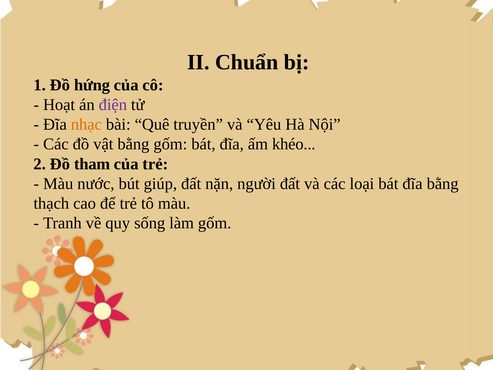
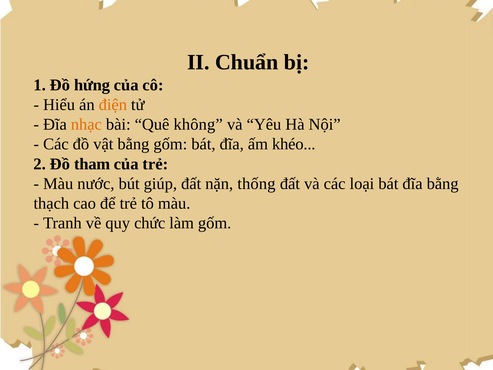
Hoạt: Hoạt -> Hiểu
điện colour: purple -> orange
truyền: truyền -> không
người: người -> thống
sống: sống -> chức
